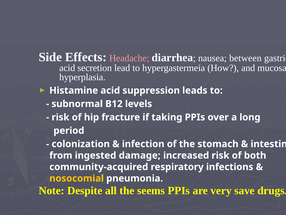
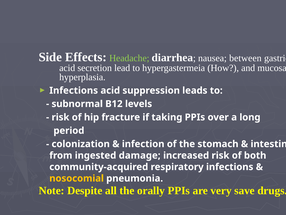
Headache colour: pink -> light green
Histamine at (74, 90): Histamine -> Infections
seems: seems -> orally
